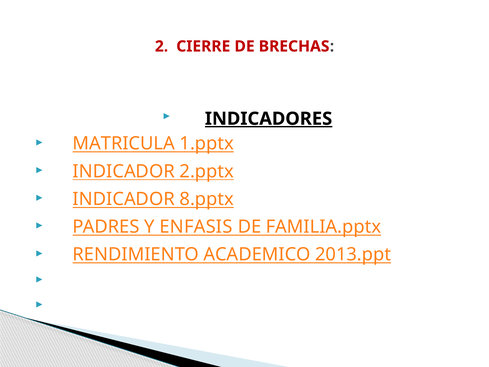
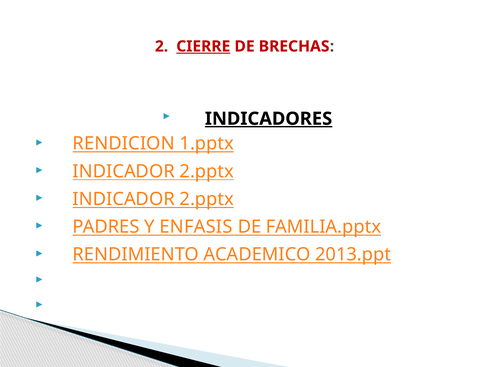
CIERRE underline: none -> present
MATRICULA: MATRICULA -> RENDICION
8.pptx at (207, 199): 8.pptx -> 2.pptx
